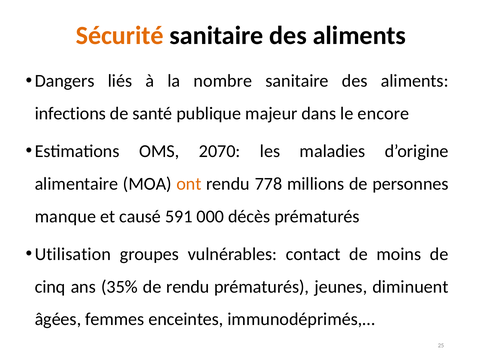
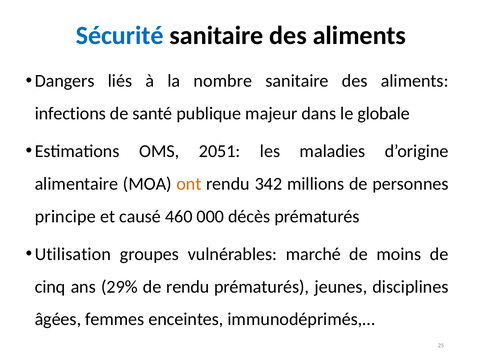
Sécurité colour: orange -> blue
encore: encore -> globale
2070: 2070 -> 2051
778: 778 -> 342
manque: manque -> principe
591: 591 -> 460
contact: contact -> marché
35%: 35% -> 29%
diminuent: diminuent -> disciplines
